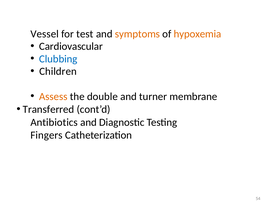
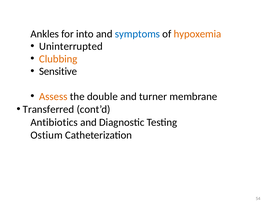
Vessel: Vessel -> Ankles
test: test -> into
symptoms colour: orange -> blue
Cardiovascular: Cardiovascular -> Uninterrupted
Clubbing colour: blue -> orange
Children: Children -> Sensitive
Fingers: Fingers -> Ostium
